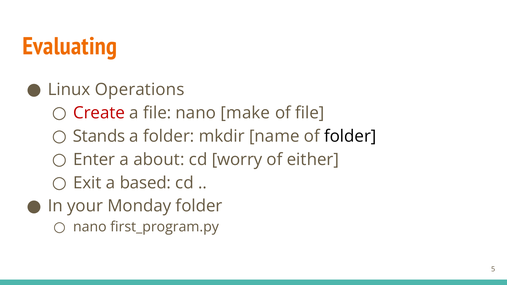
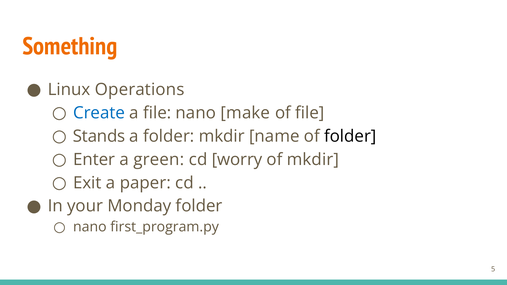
Evaluating: Evaluating -> Something
Create colour: red -> blue
about: about -> green
of either: either -> mkdir
based: based -> paper
